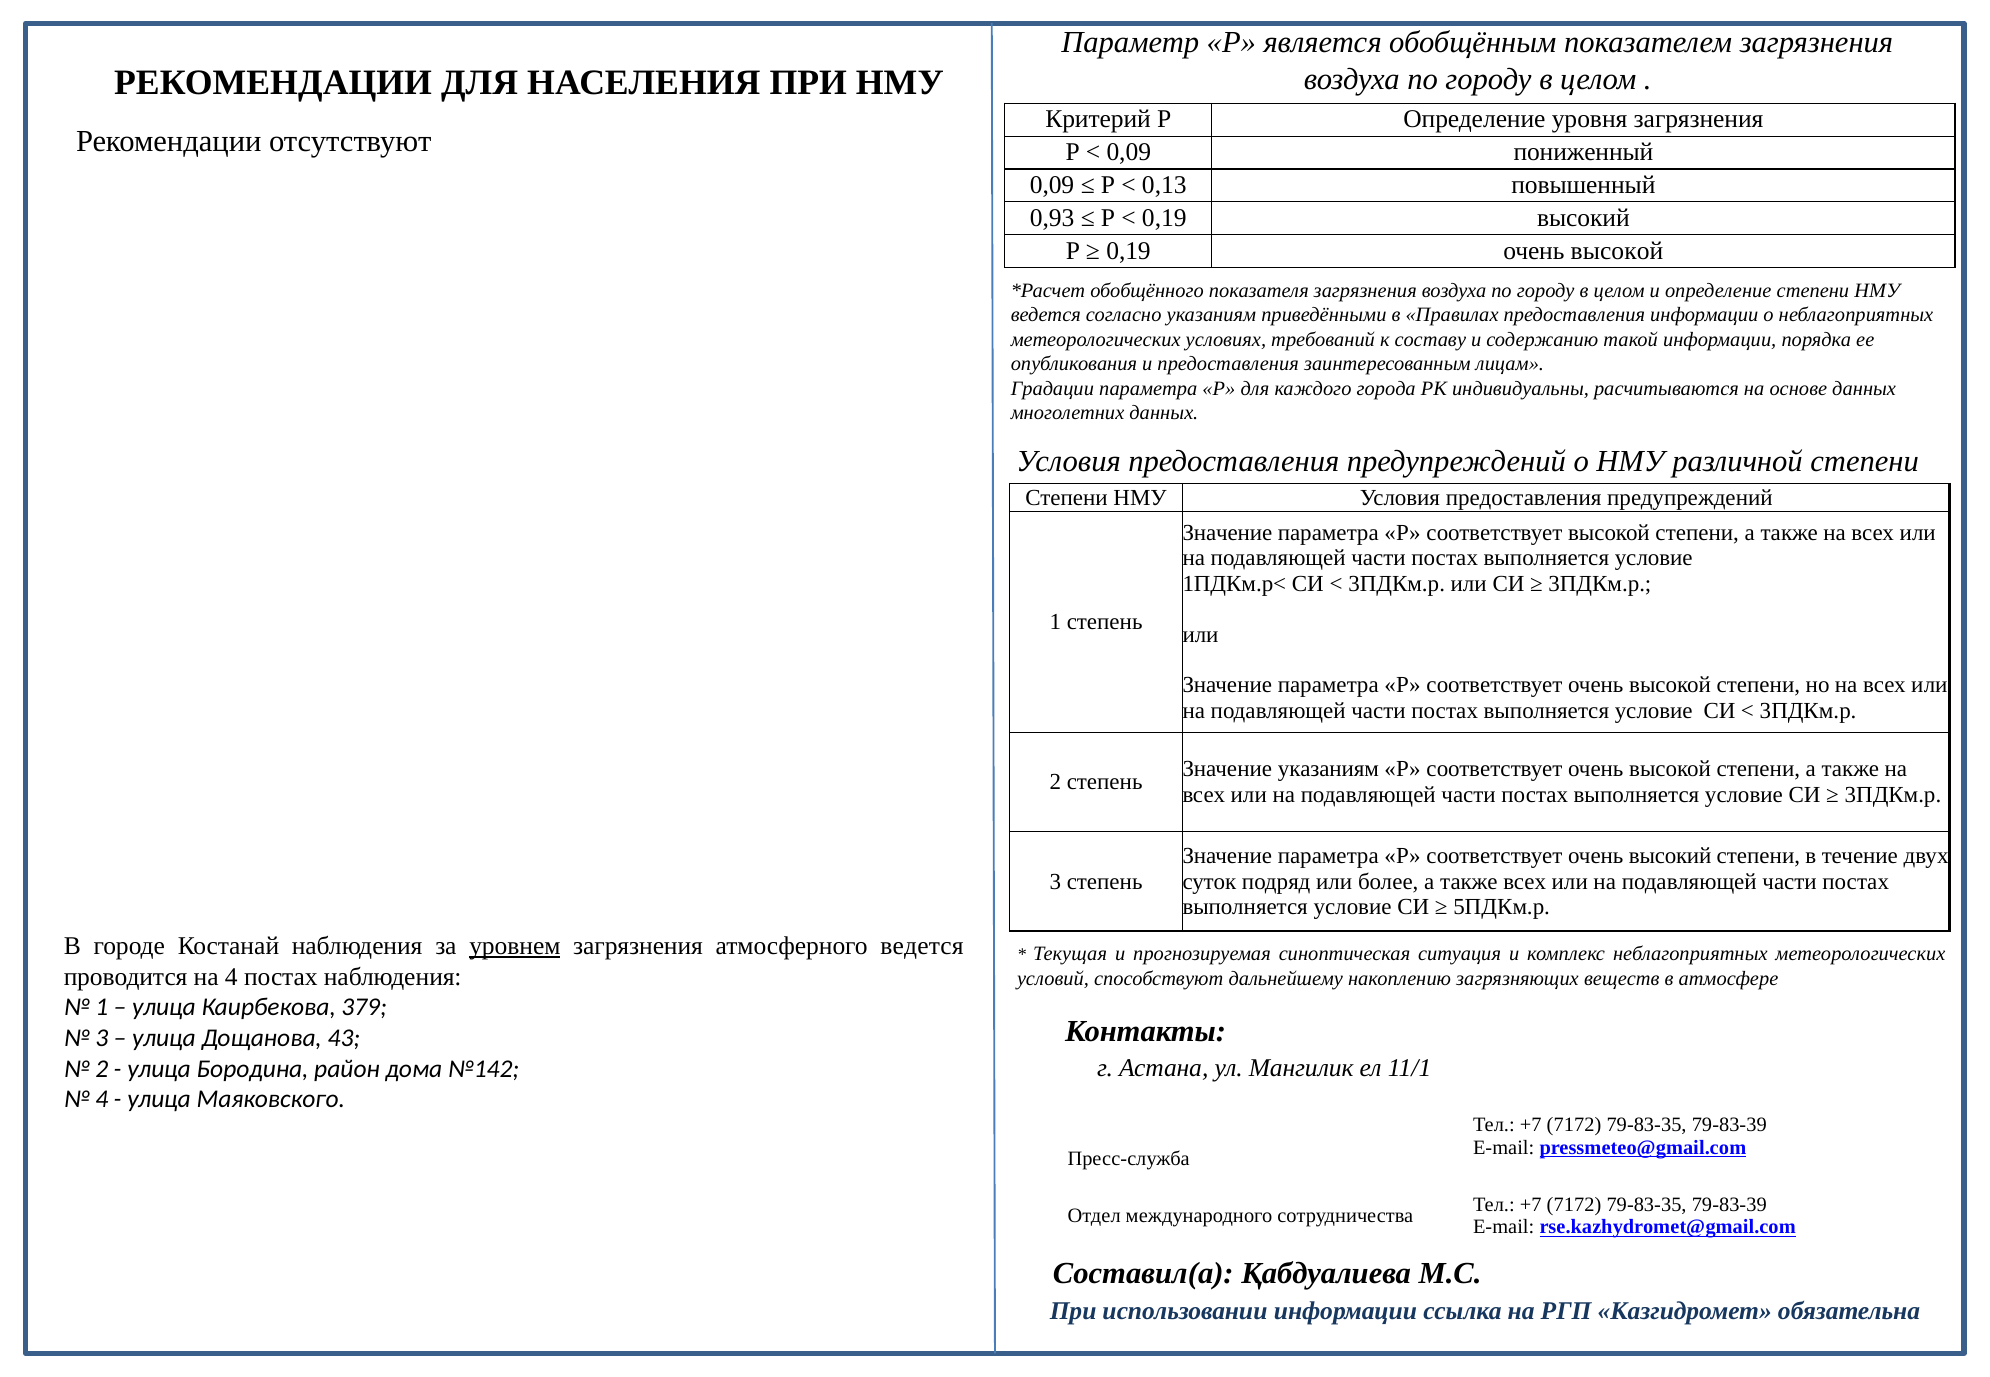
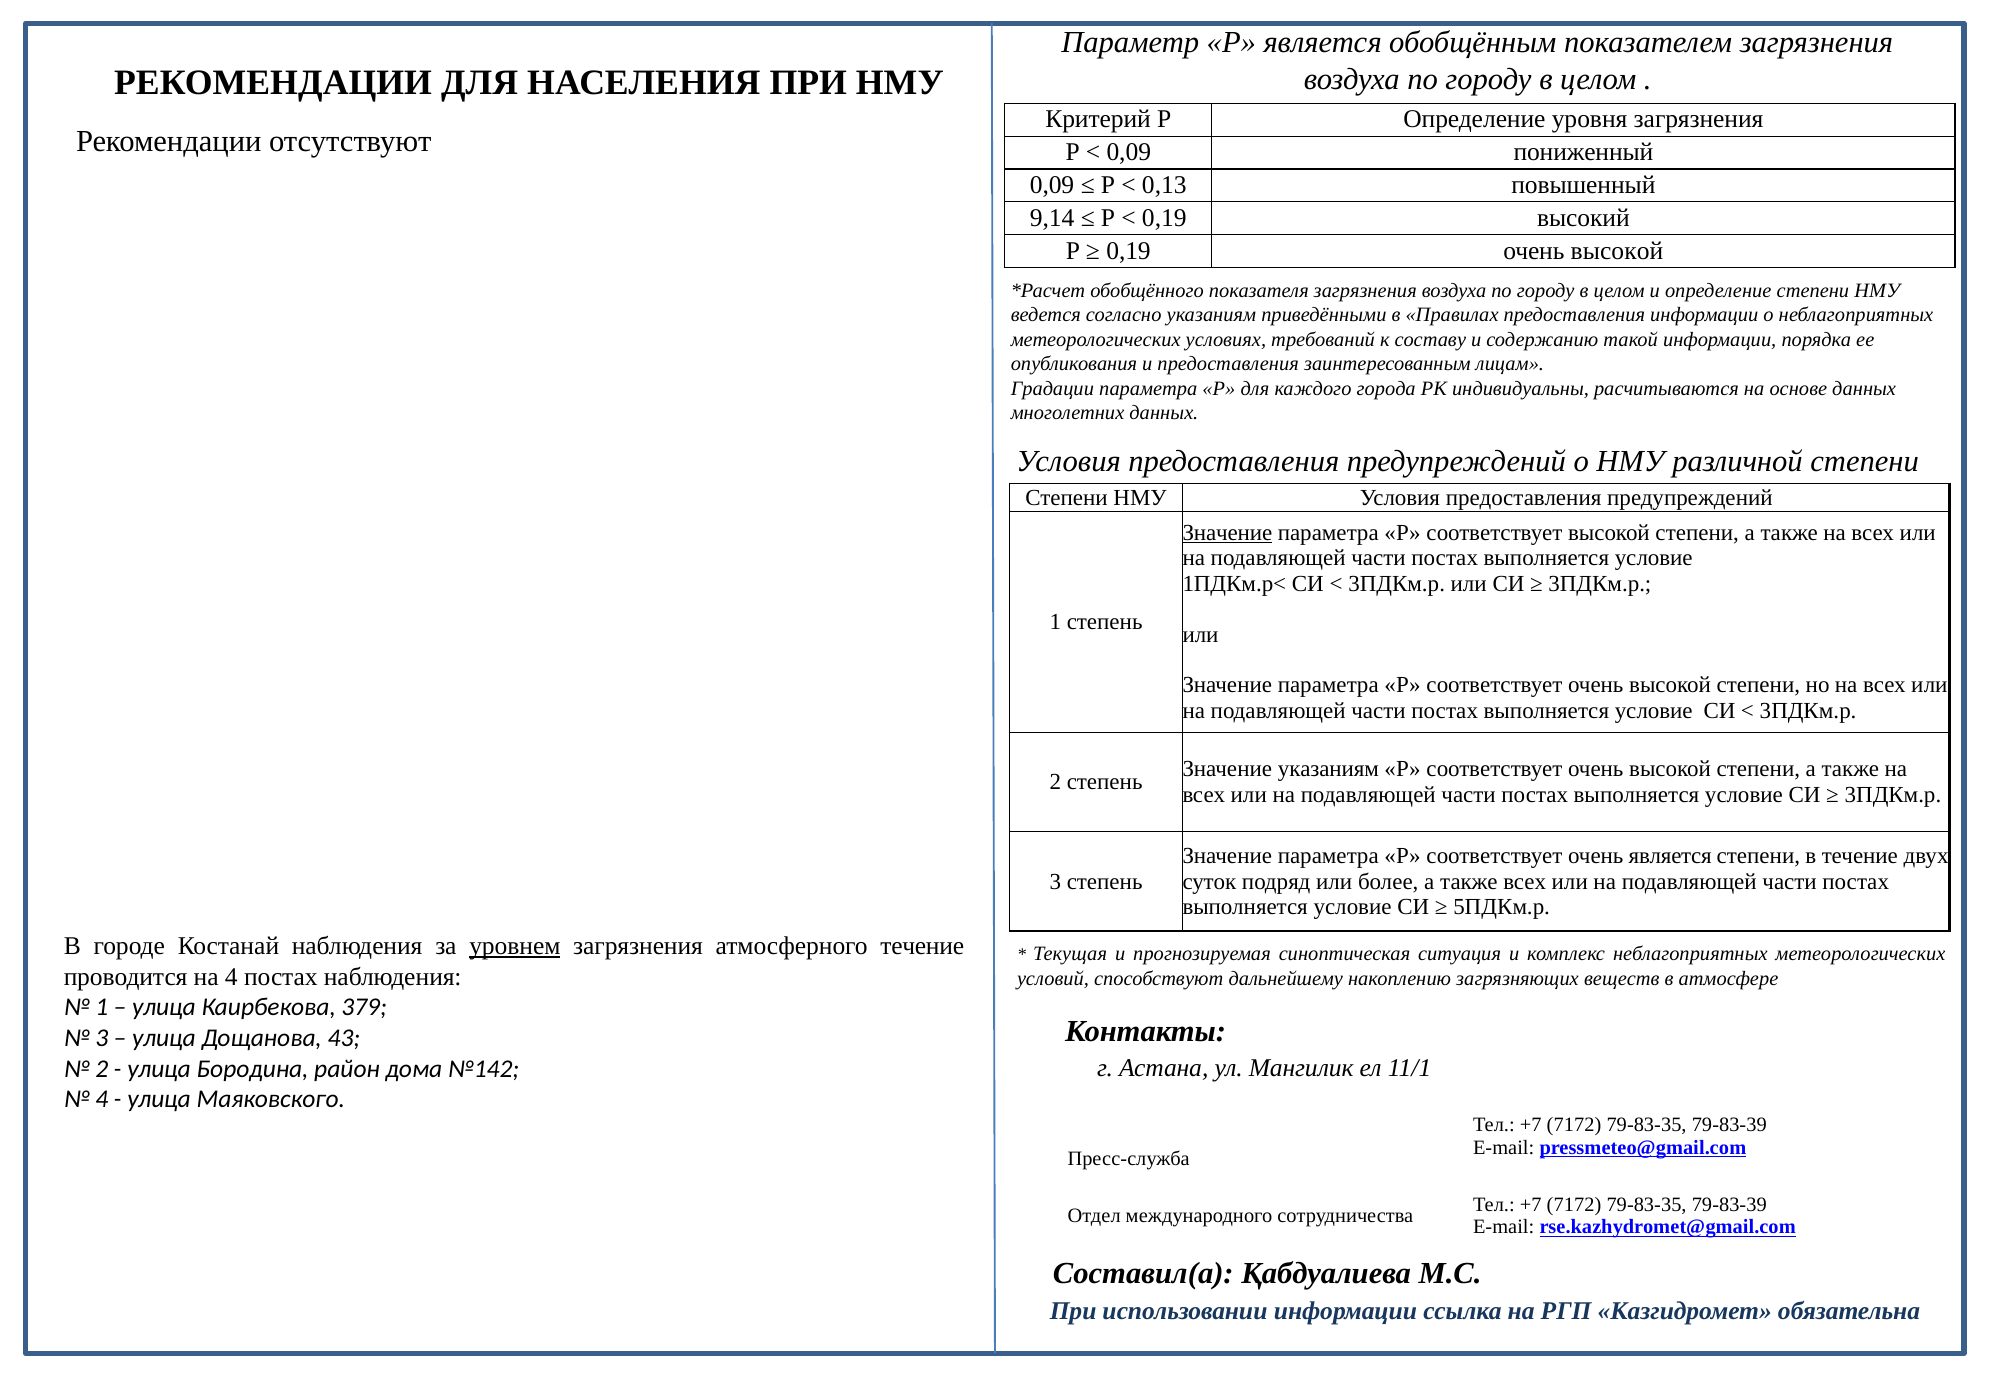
0,93: 0,93 -> 9,14
Значение at (1227, 533) underline: none -> present
очень высокий: высокий -> является
атмосферного ведется: ведется -> течение
